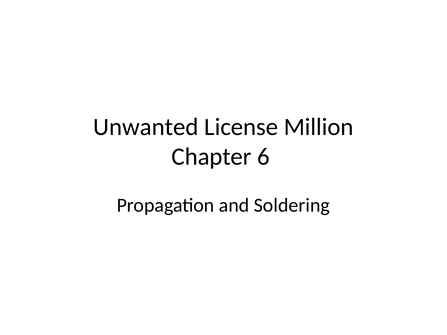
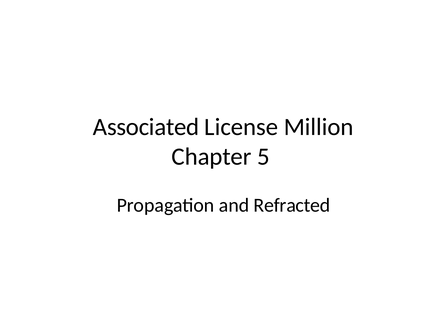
Unwanted: Unwanted -> Associated
6: 6 -> 5
Soldering: Soldering -> Refracted
